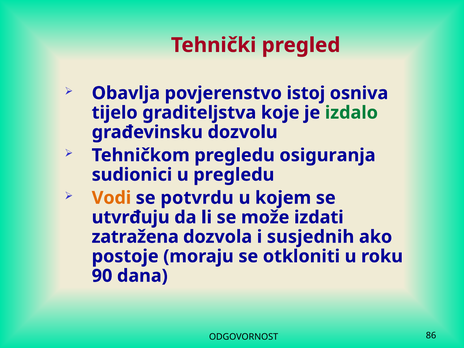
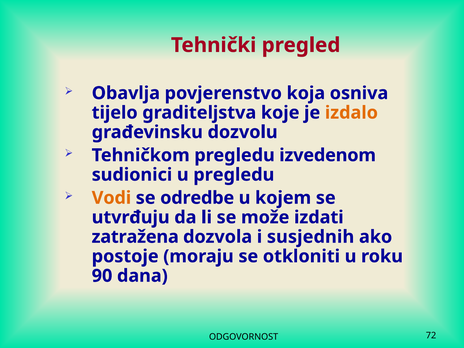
istoj: istoj -> koja
izdalo colour: green -> orange
osiguranja: osiguranja -> izvedenom
potvrdu: potvrdu -> odredbe
86: 86 -> 72
